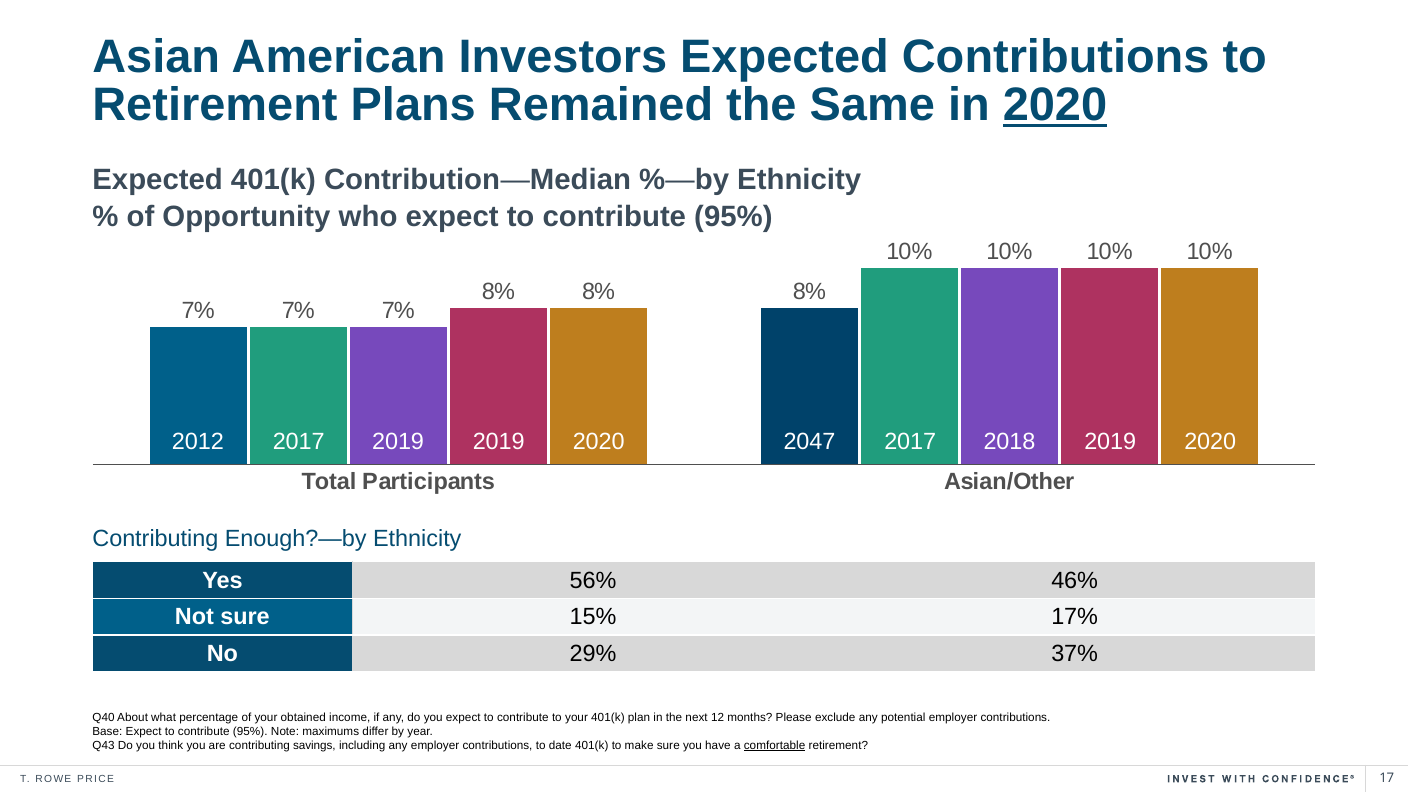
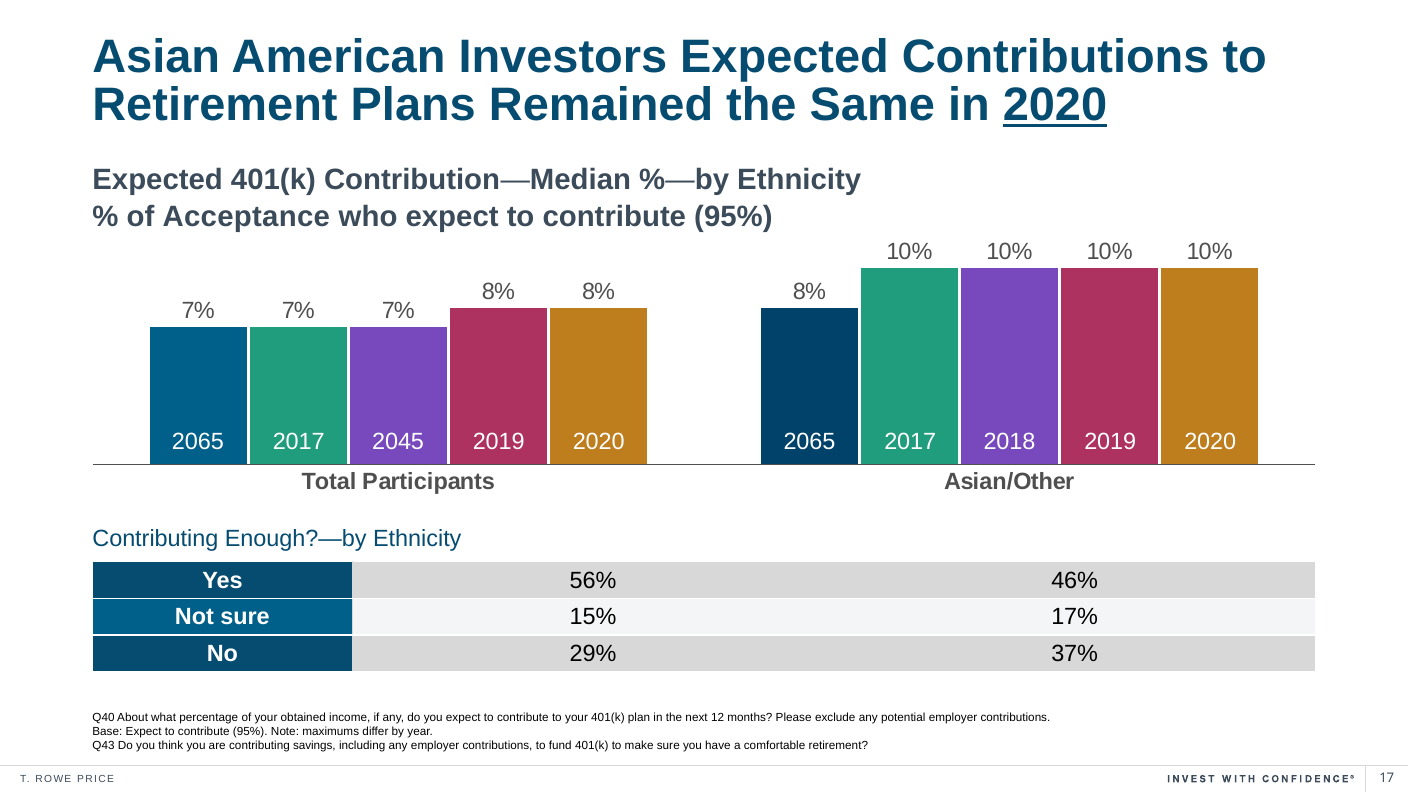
Opportunity: Opportunity -> Acceptance
2012 at (198, 441): 2012 -> 2065
2017 2019: 2019 -> 2045
2020 2047: 2047 -> 2065
date: date -> fund
comfortable underline: present -> none
